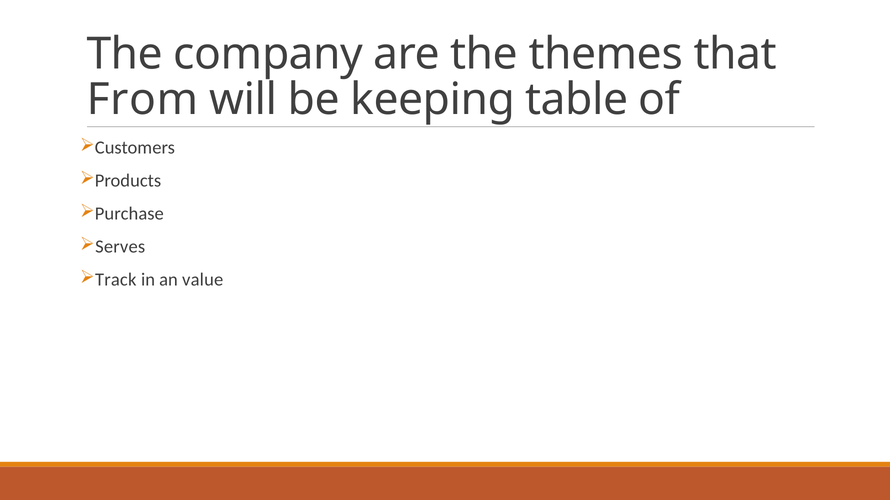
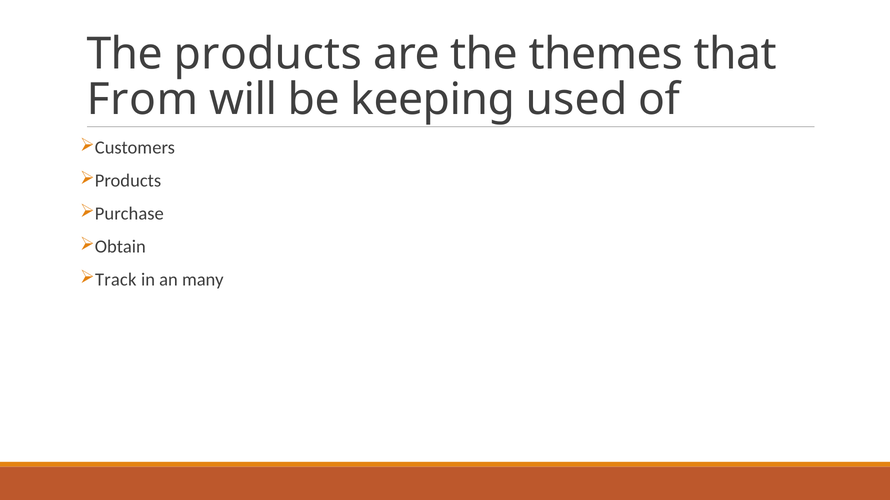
The company: company -> products
table: table -> used
Serves: Serves -> Obtain
value: value -> many
